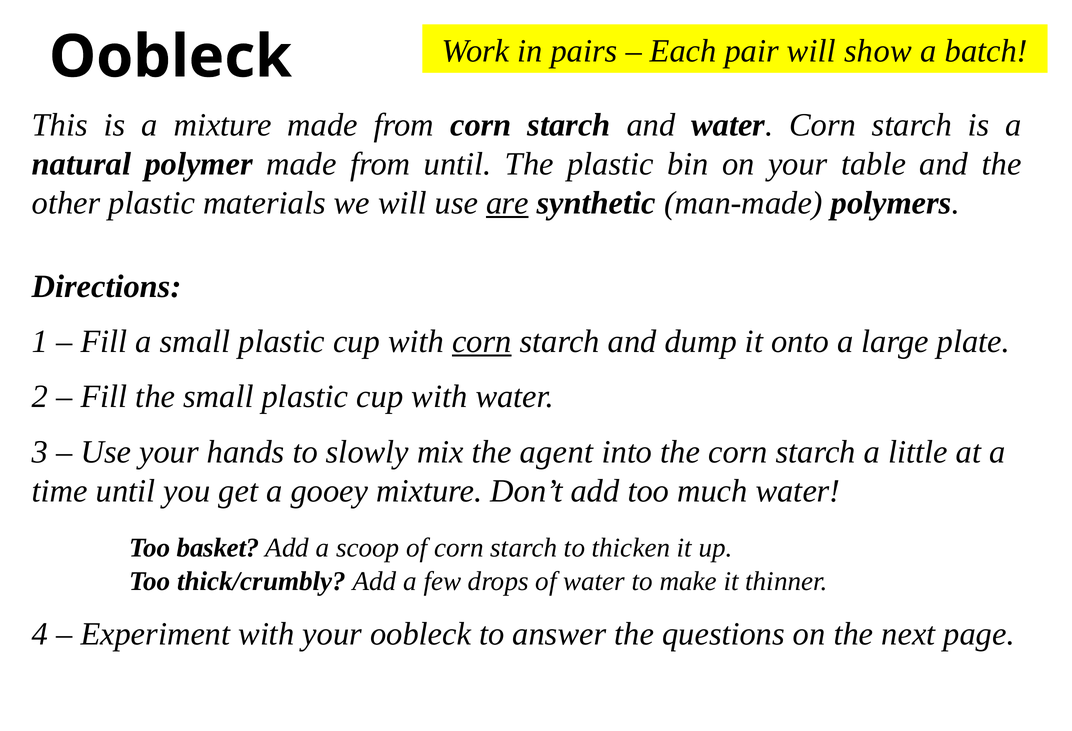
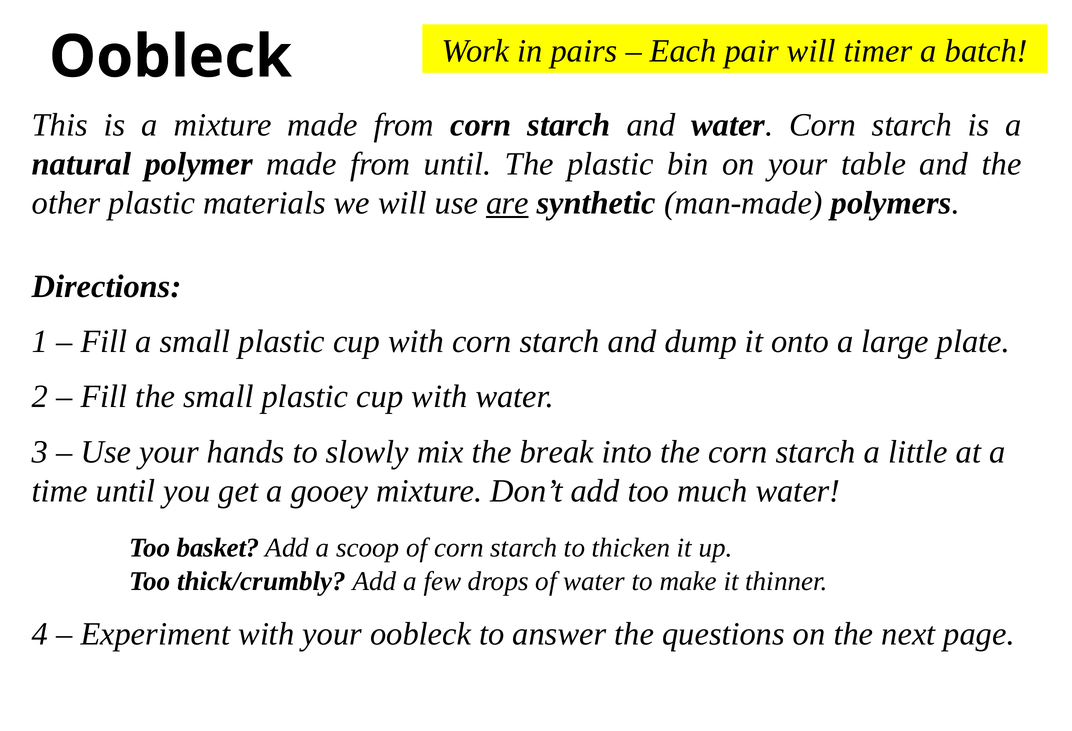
show: show -> timer
corn at (482, 341) underline: present -> none
agent: agent -> break
